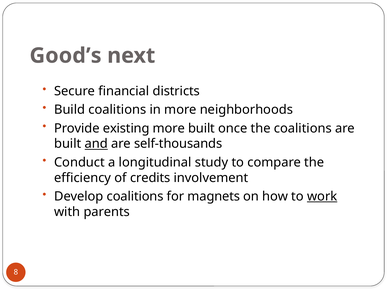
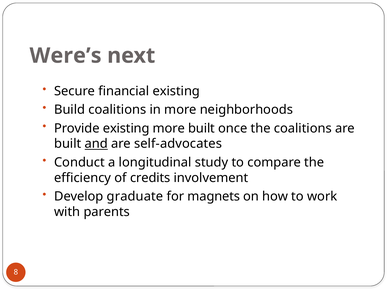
Good’s: Good’s -> Were’s
financial districts: districts -> existing
self-thousands: self-thousands -> self-advocates
Develop coalitions: coalitions -> graduate
work underline: present -> none
